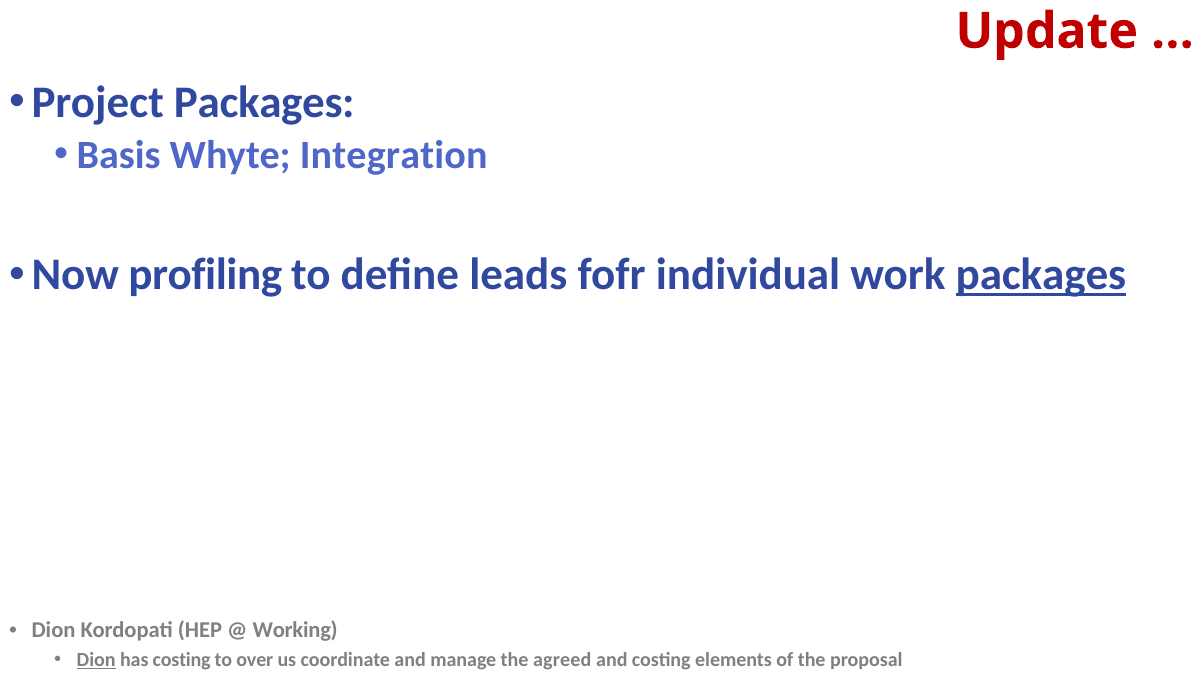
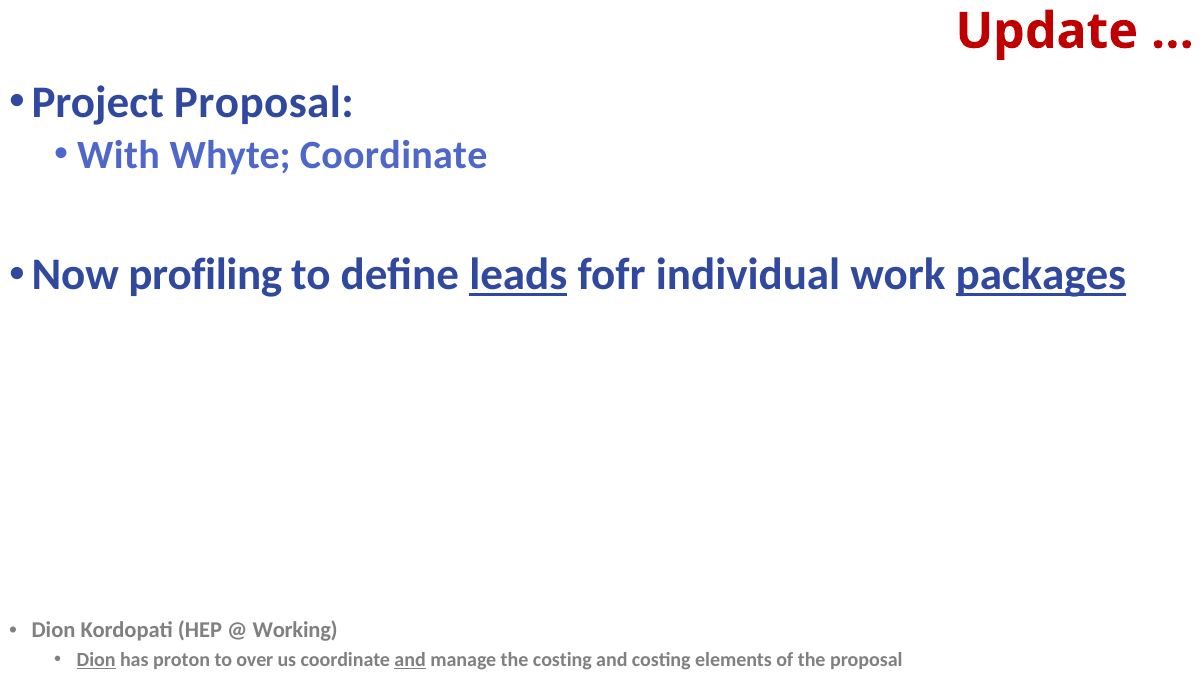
Project Packages: Packages -> Proposal
Basis: Basis -> With
Whyte Integration: Integration -> Coordinate
leads underline: none -> present
has costing: costing -> proton
and at (410, 659) underline: none -> present
the agreed: agreed -> costing
